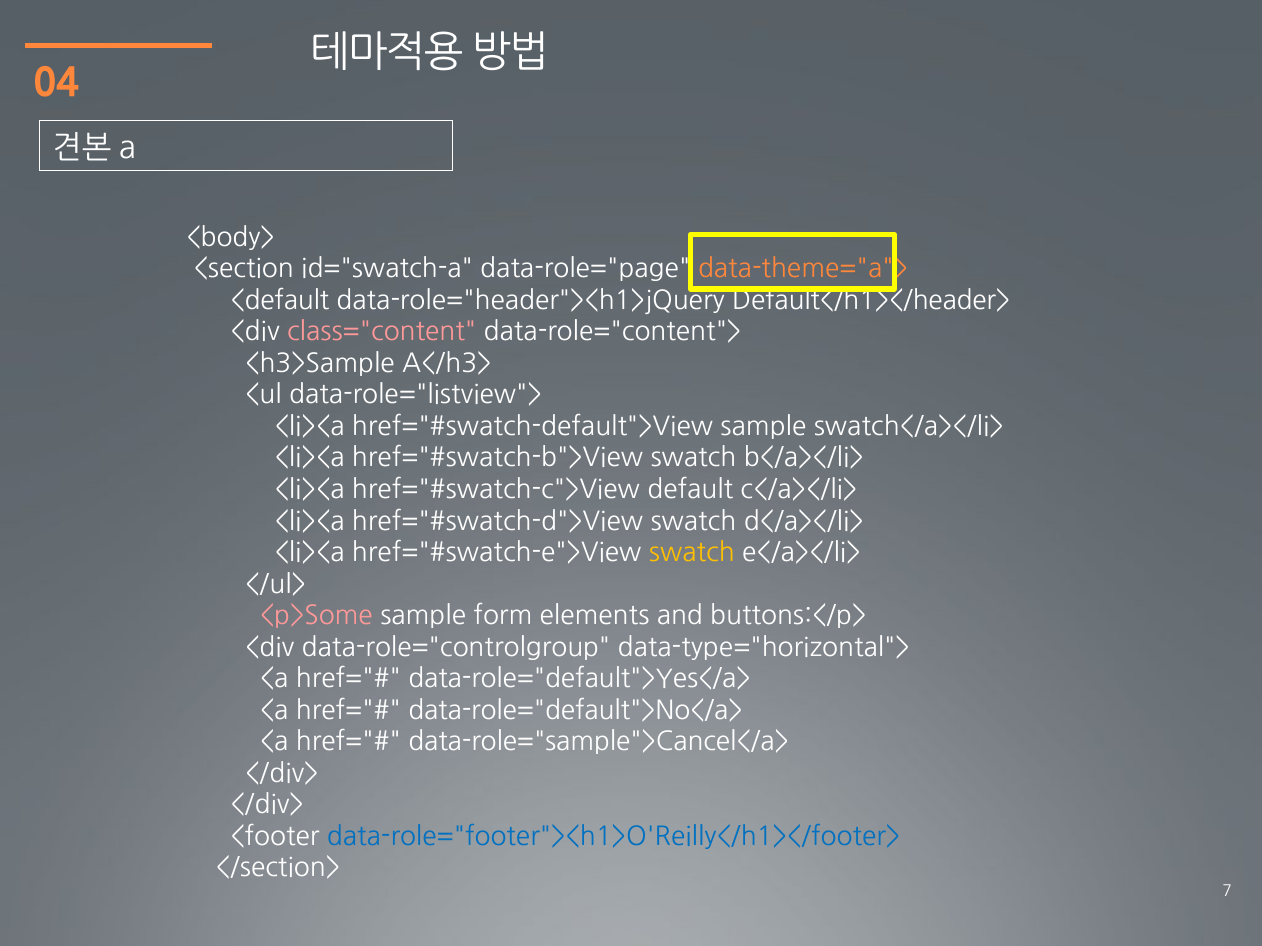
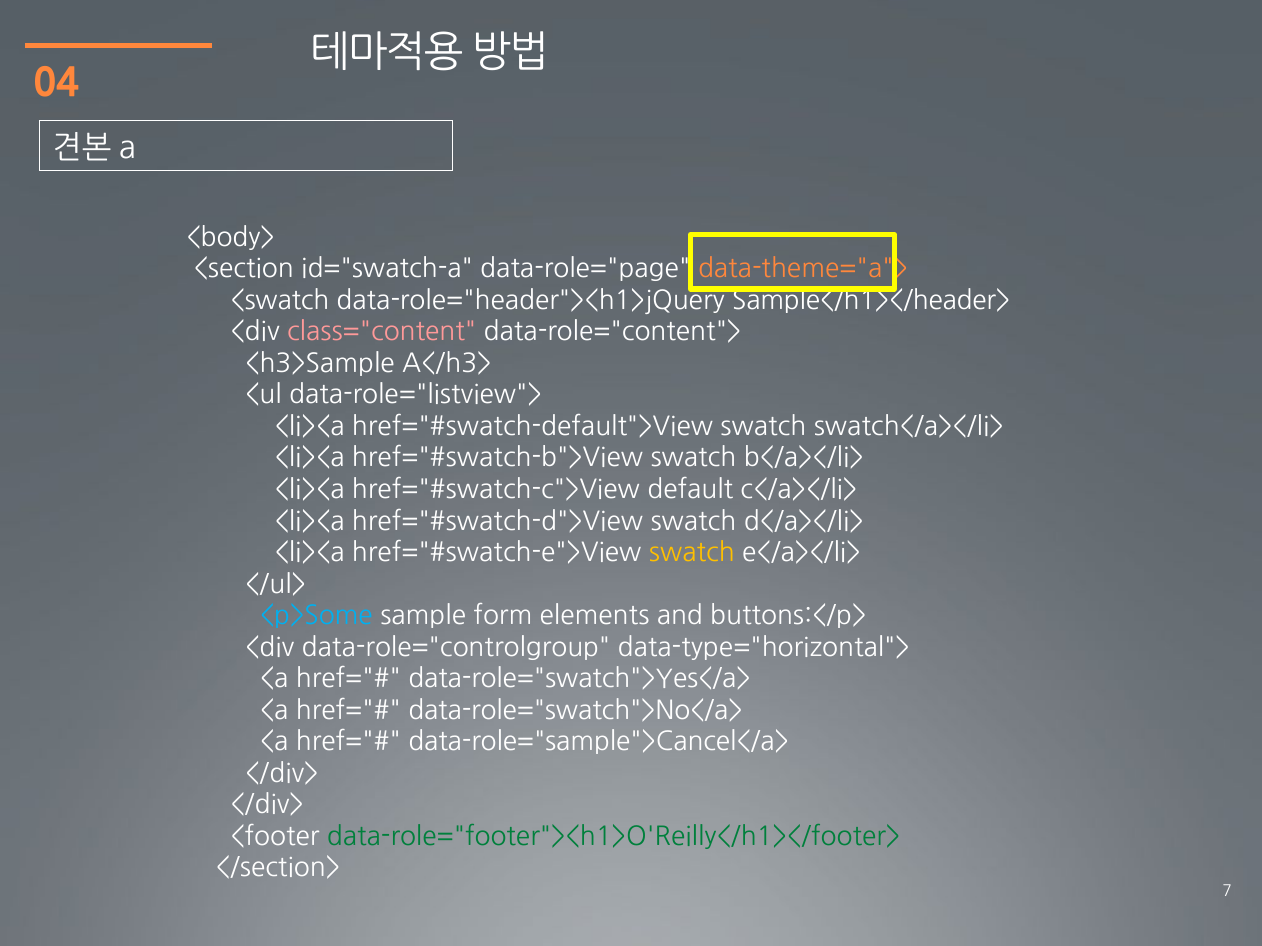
<default: <default -> <swatch
Default</h1></header>: Default</h1></header> -> Sample</h1></header>
sample at (763, 427): sample -> swatch
<p>Some colour: pink -> light blue
data-role="default">Yes</a>: data-role="default">Yes</a> -> data-role="swatch">Yes</a>
data-role="default">No</a>: data-role="default">No</a> -> data-role="swatch">No</a>
data-role="footer"><h1>O'Reilly</h1></footer> colour: blue -> green
